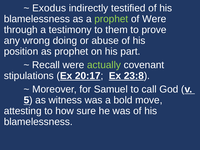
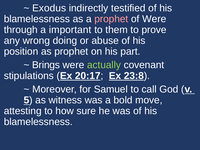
prophet at (111, 19) colour: light green -> pink
testimony: testimony -> important
Recall: Recall -> Brings
